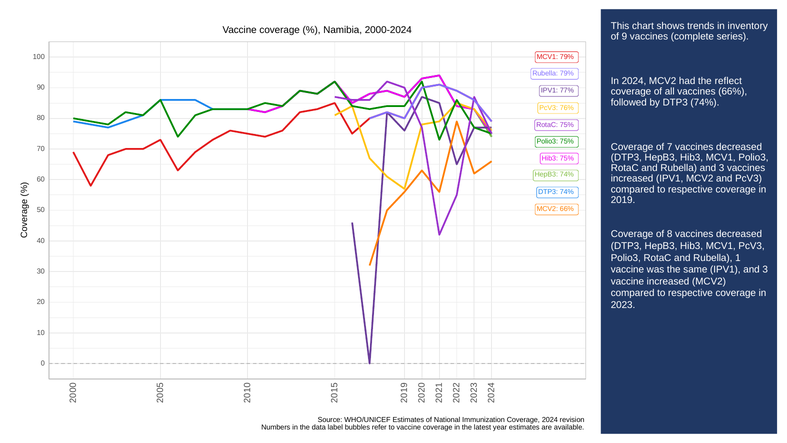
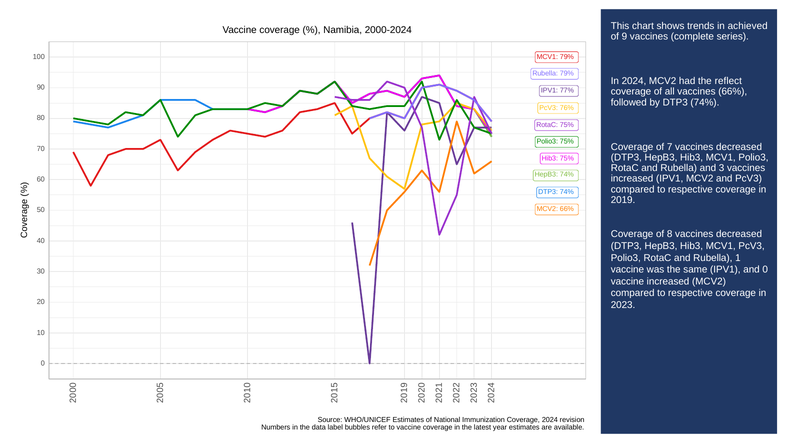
inventory: inventory -> achieved
IPV1 and 3: 3 -> 0
